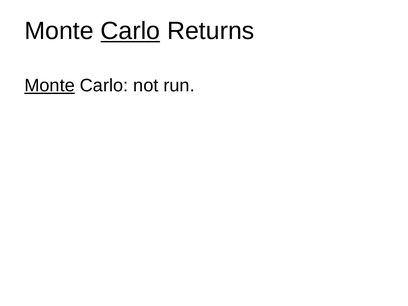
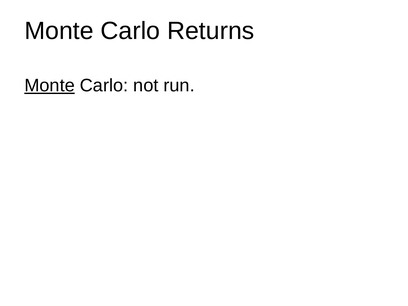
Carlo at (130, 31) underline: present -> none
